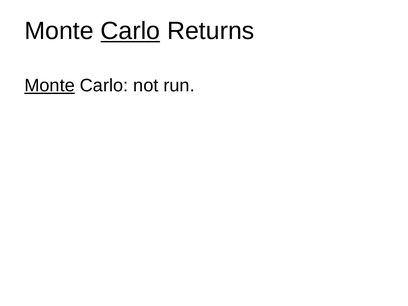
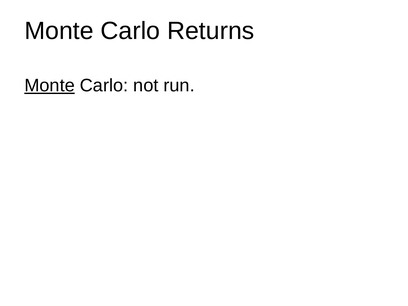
Carlo at (130, 31) underline: present -> none
